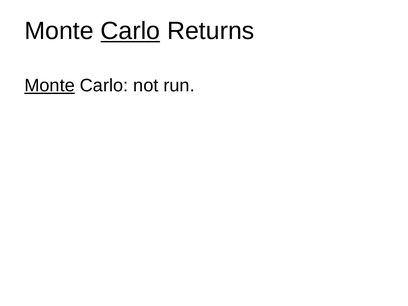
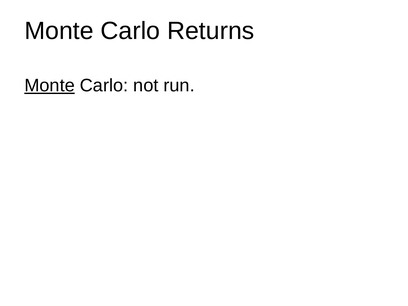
Carlo at (130, 31) underline: present -> none
